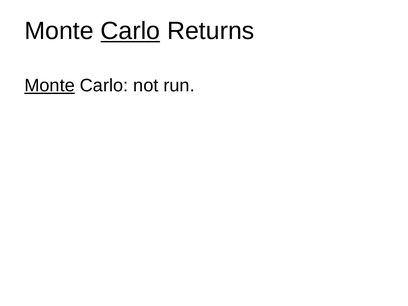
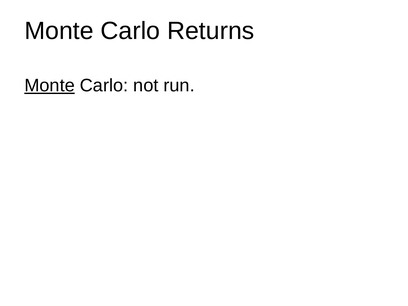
Carlo at (130, 31) underline: present -> none
